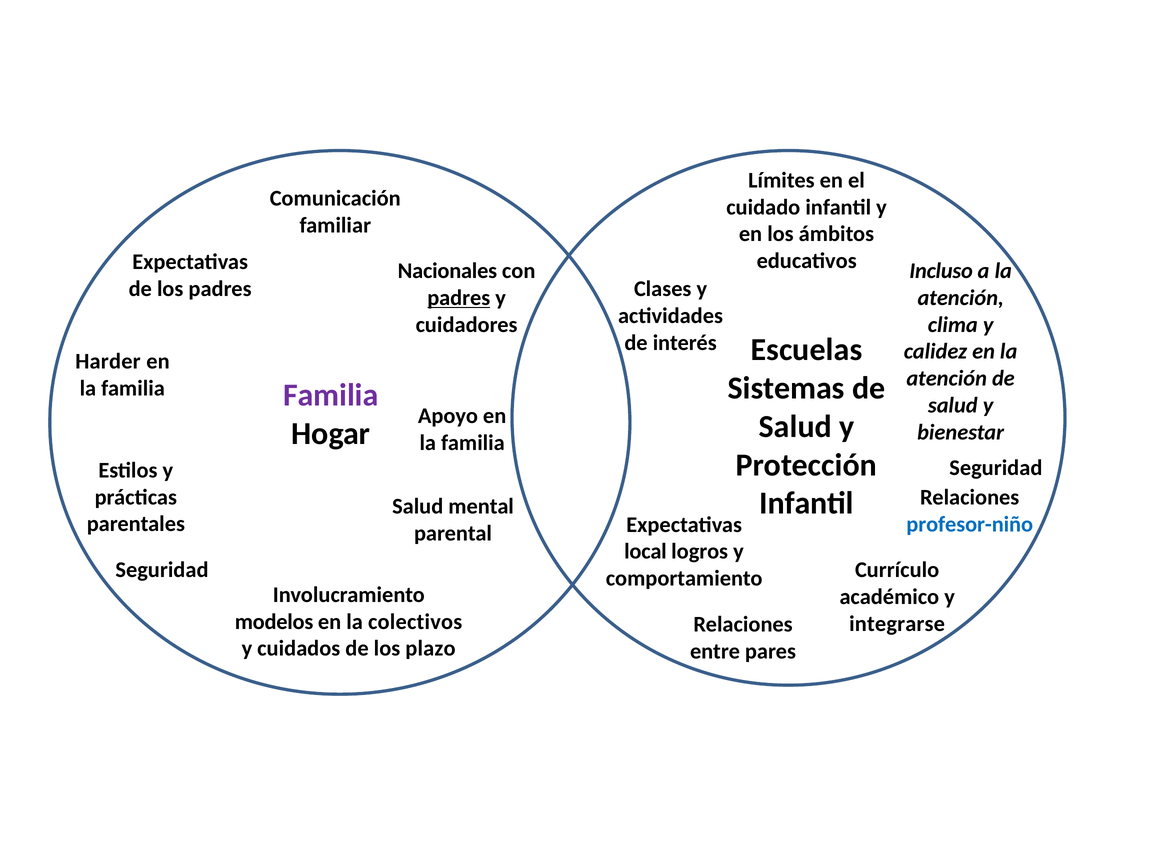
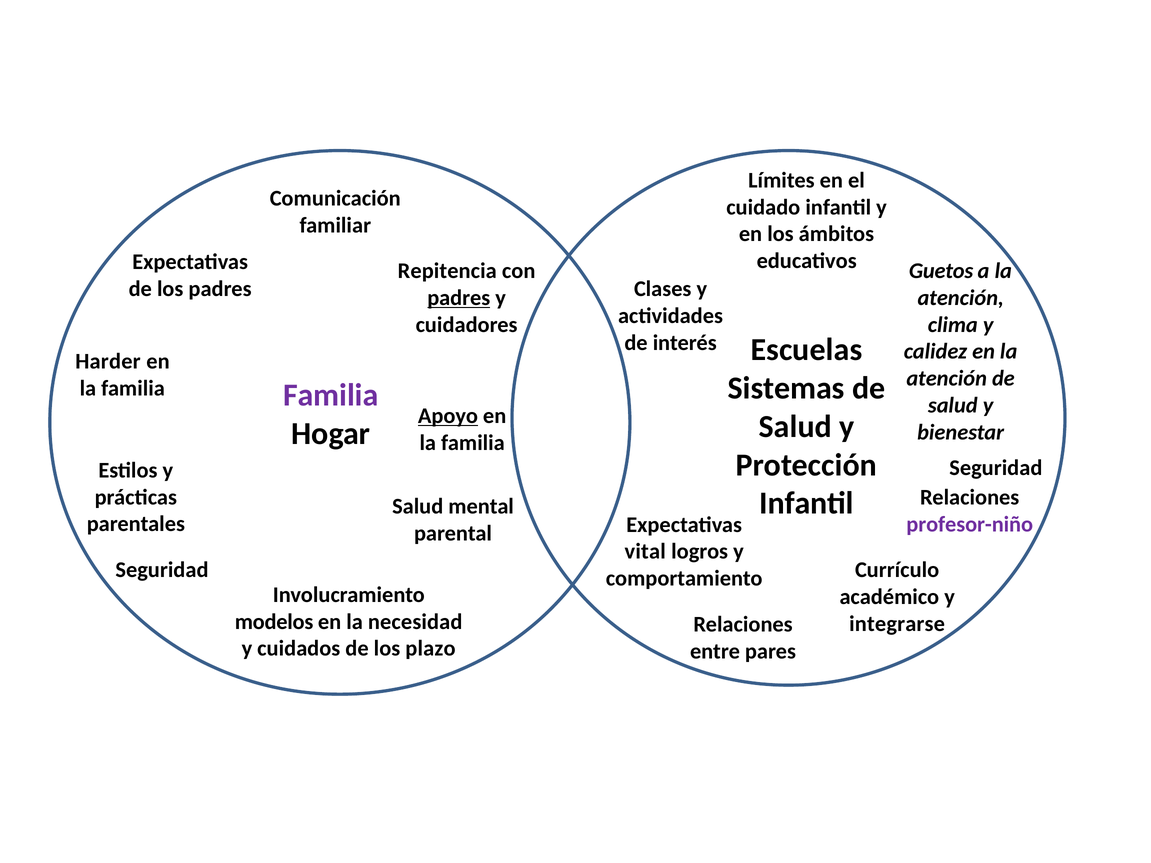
Nacionales: Nacionales -> Repitencia
Incluso: Incluso -> Guetos
Apoyo underline: none -> present
profesor-niño colour: blue -> purple
local: local -> vital
colectivos: colectivos -> necesidad
